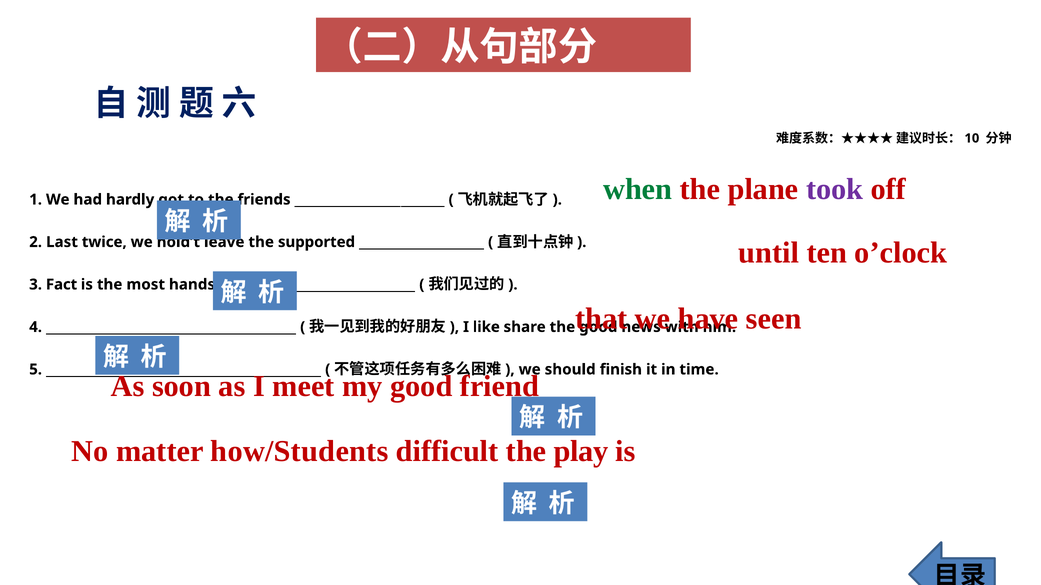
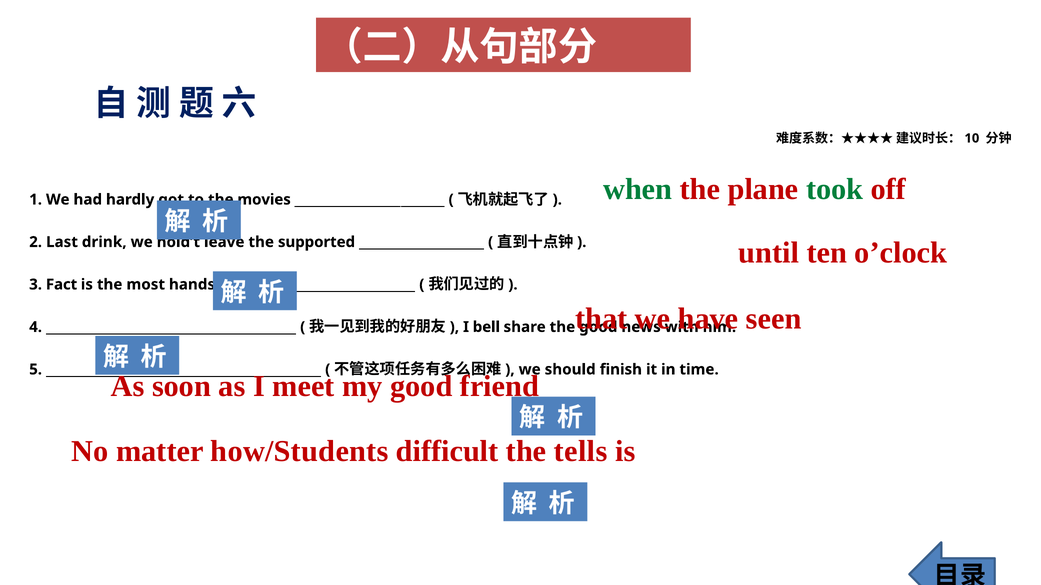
took colour: purple -> green
friends: friends -> movies
twice: twice -> drink
like: like -> bell
play: play -> tells
